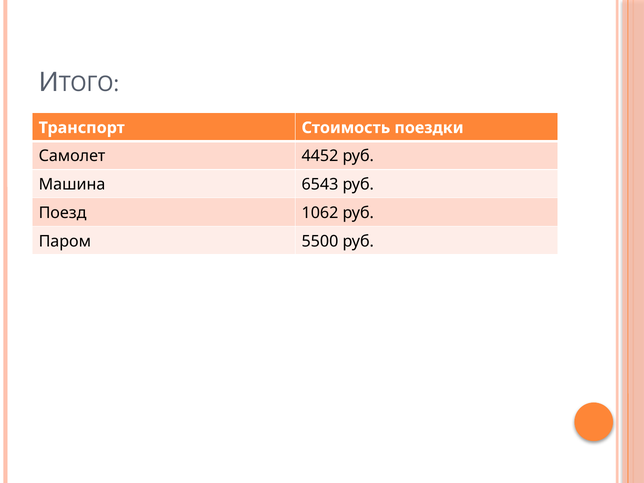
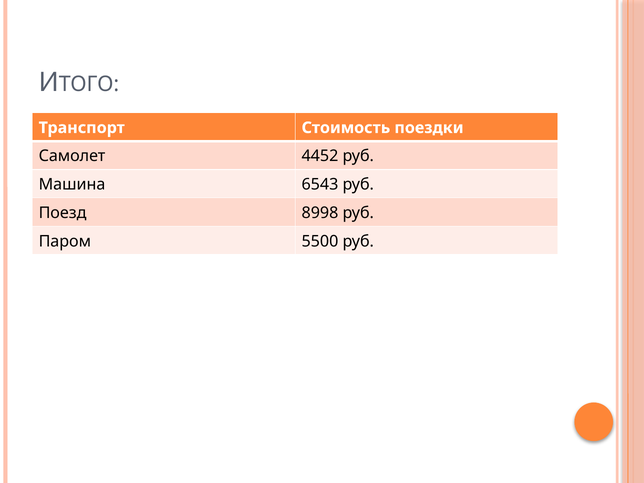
1062: 1062 -> 8998
